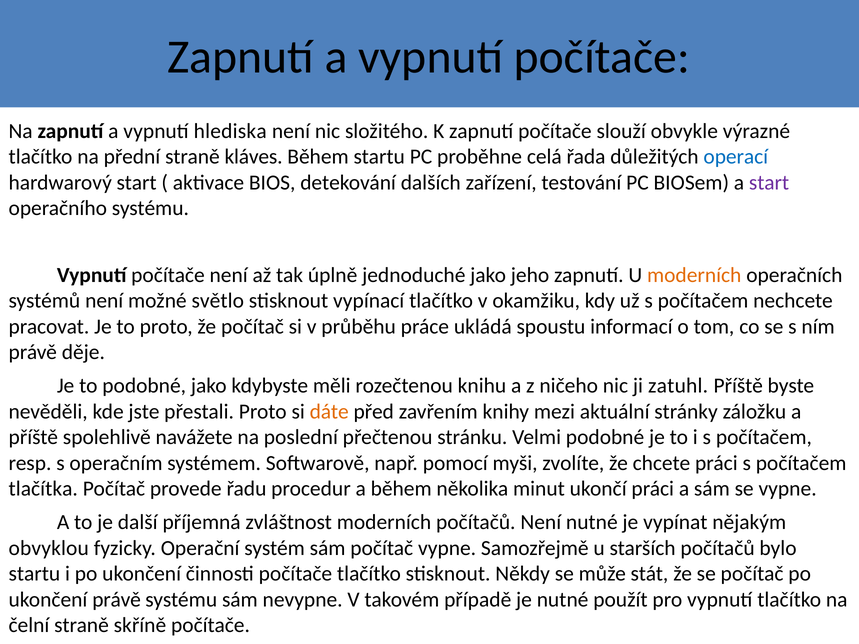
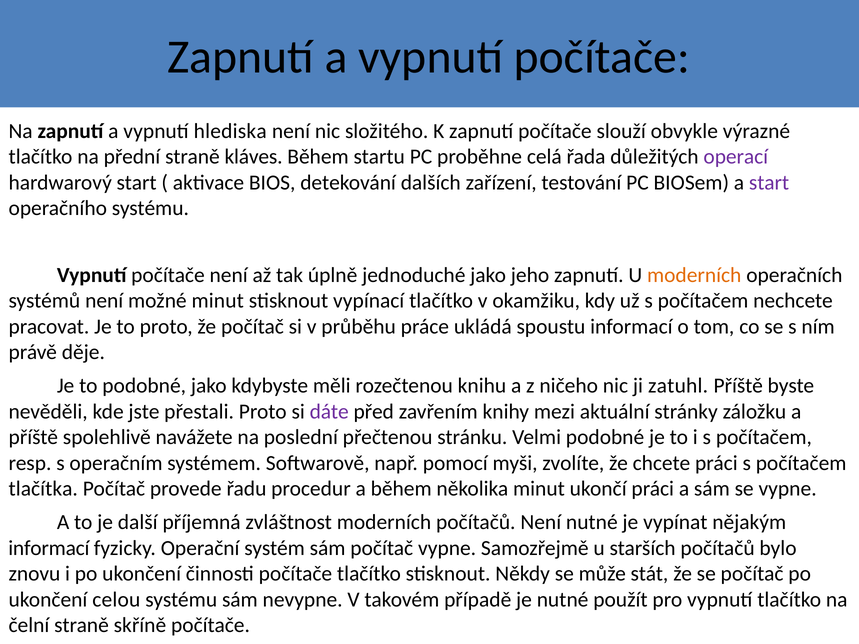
operací colour: blue -> purple
možné světlo: světlo -> minut
dáte colour: orange -> purple
obvyklou at (49, 548): obvyklou -> informací
startu at (34, 574): startu -> znovu
ukončení právě: právě -> celou
